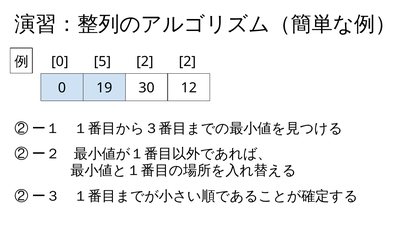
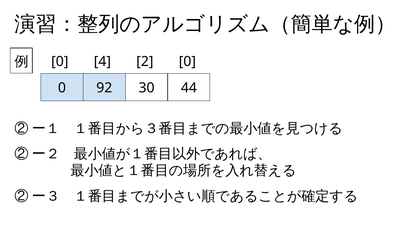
5: 5 -> 4
2 2: 2 -> 0
19: 19 -> 92
12: 12 -> 44
